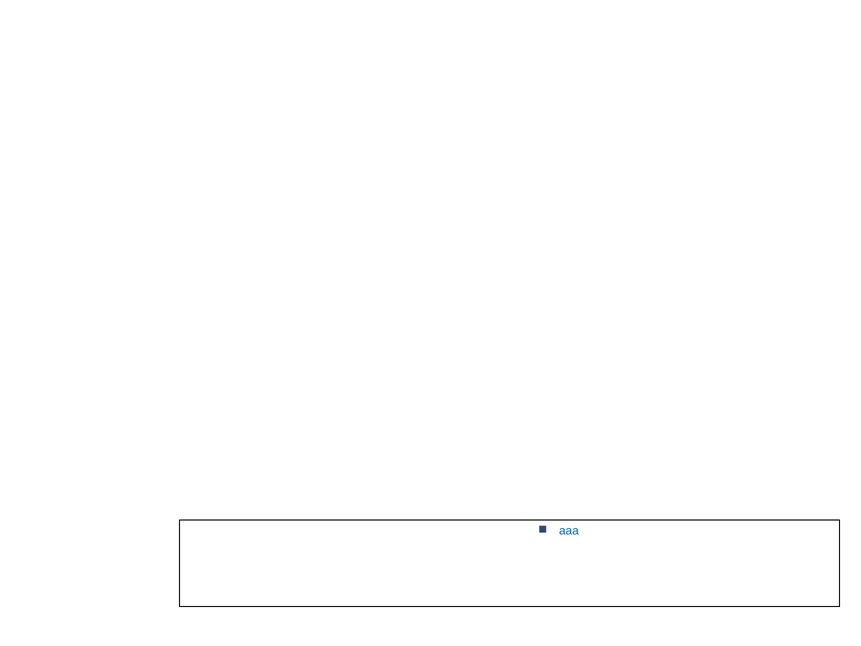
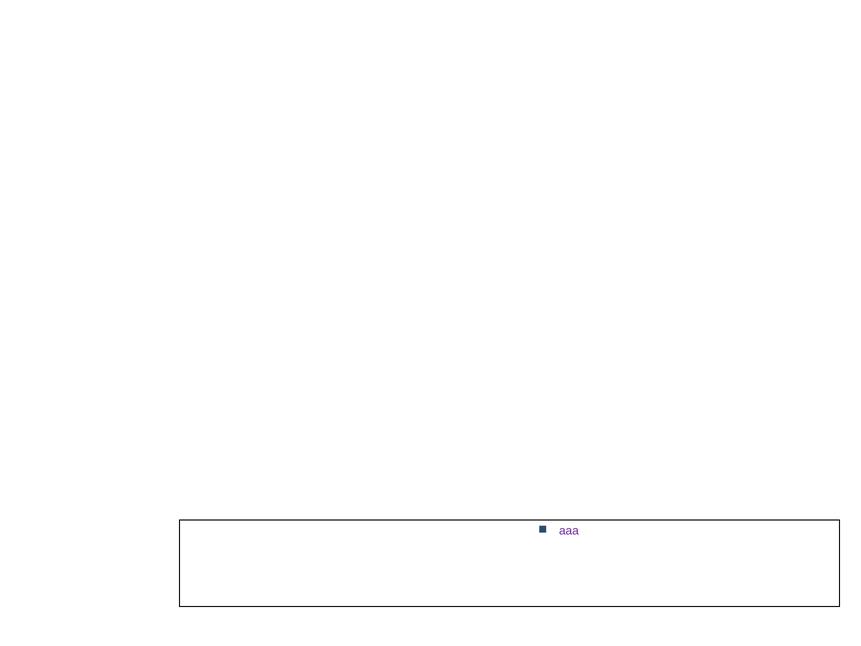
aaa colour: blue -> purple
